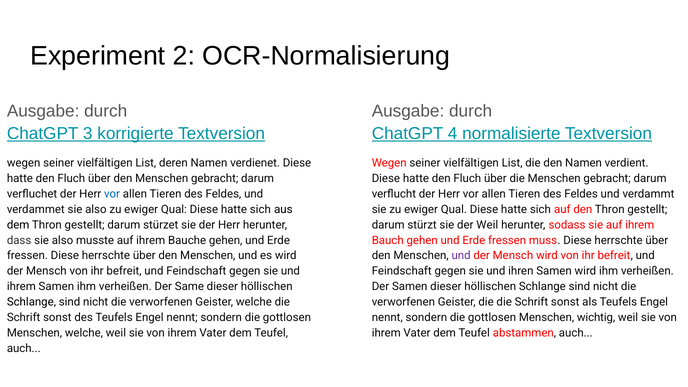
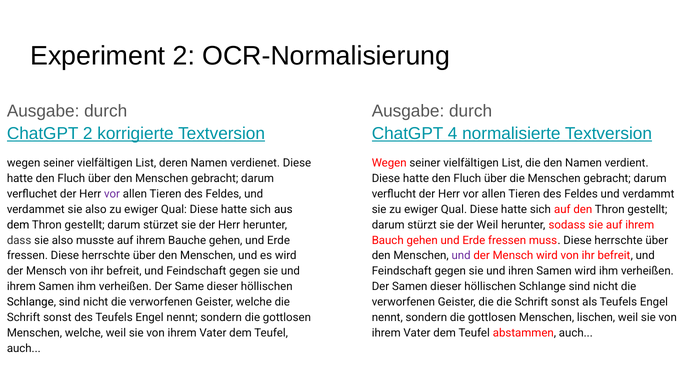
ChatGPT 3: 3 -> 2
vor at (112, 194) colour: blue -> purple
wichtig: wichtig -> lischen
